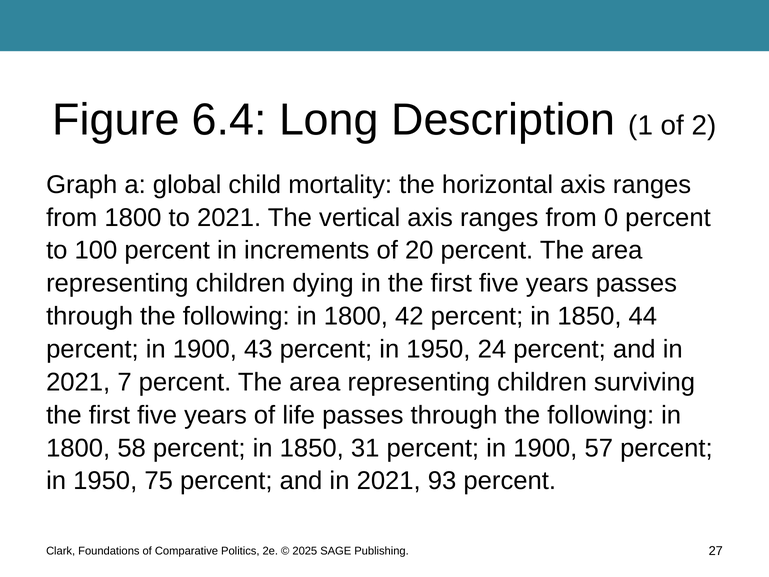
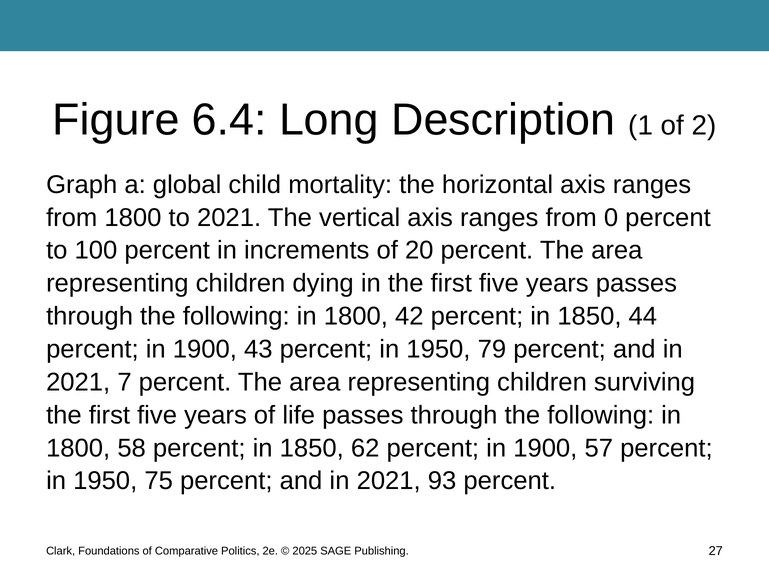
24: 24 -> 79
31: 31 -> 62
